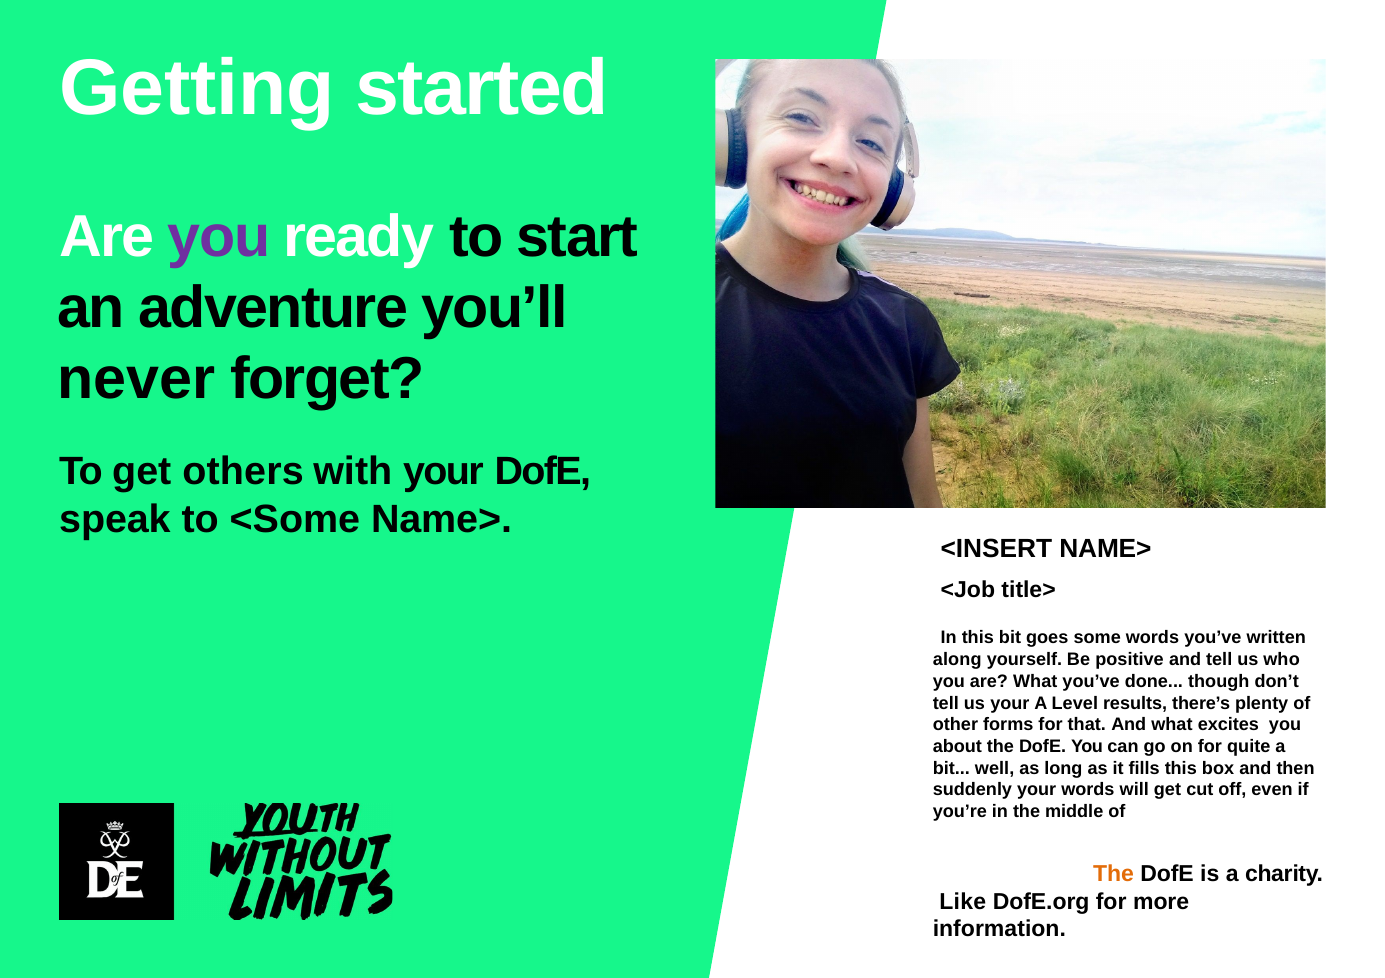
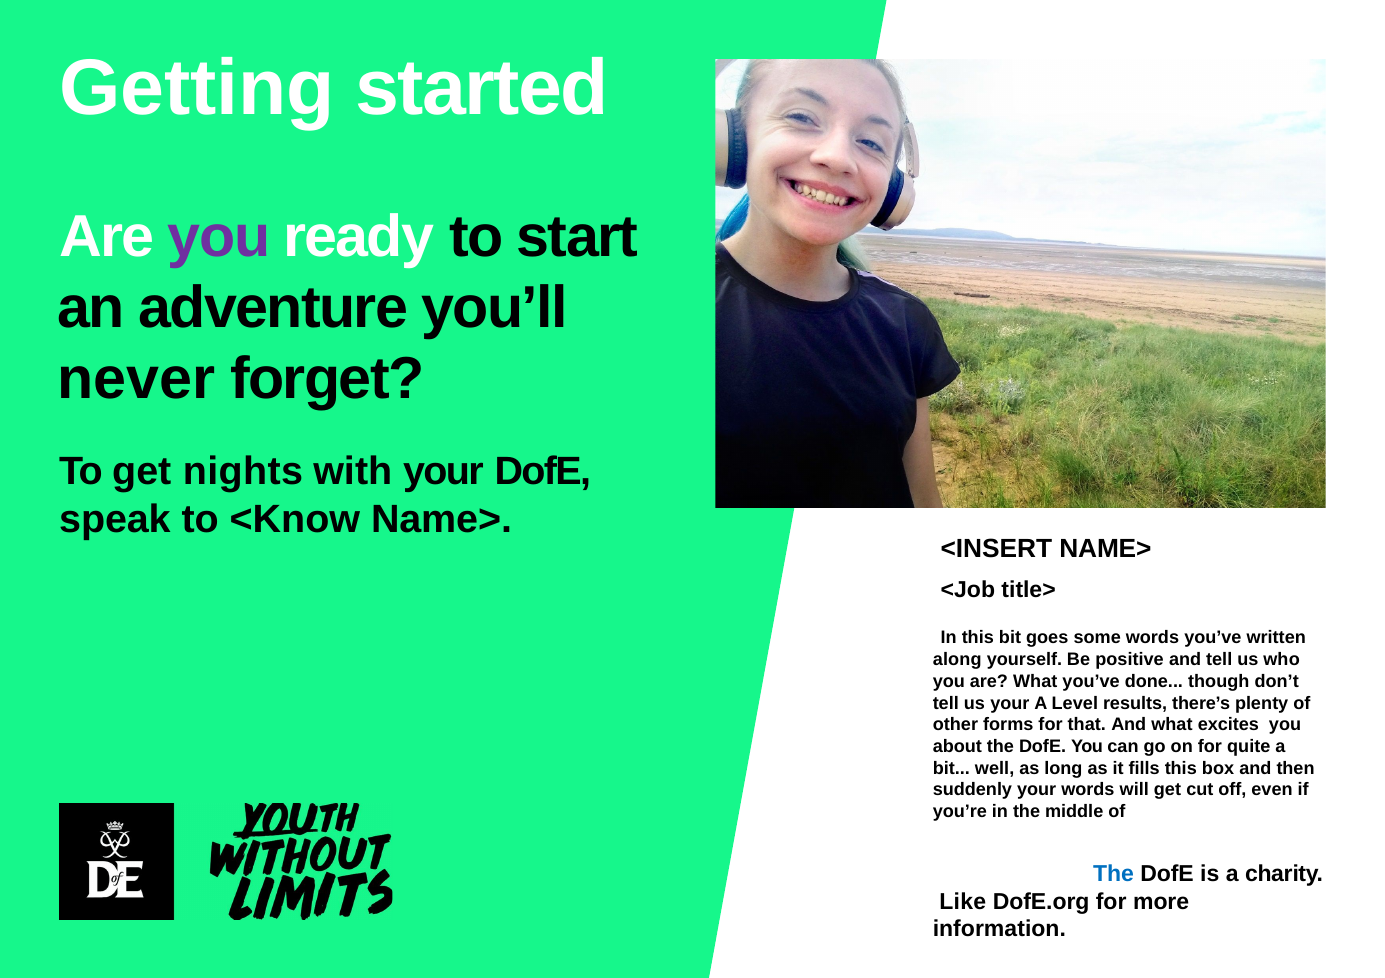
others: others -> nights
<Some: <Some -> <Know
The at (1113, 875) colour: orange -> blue
